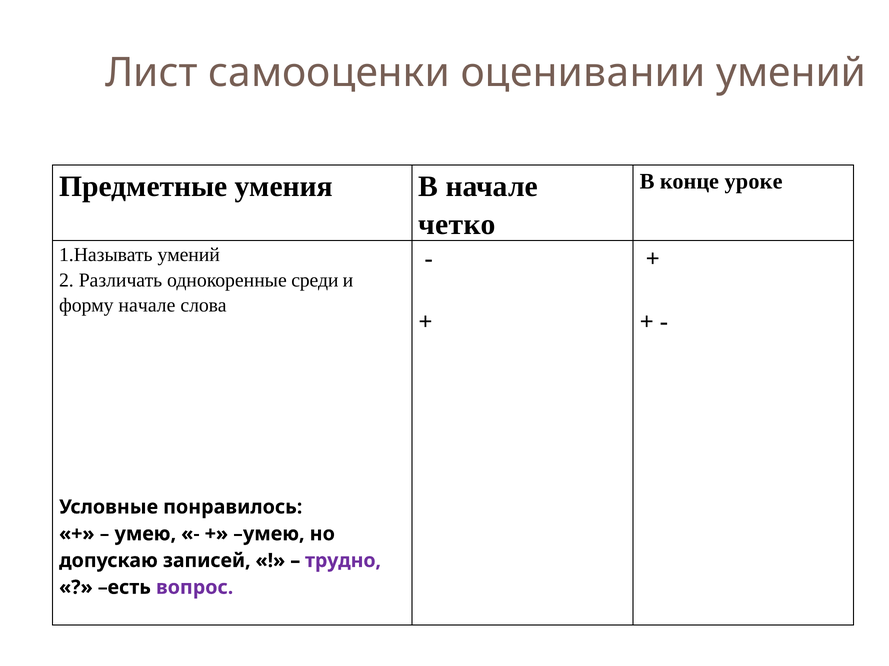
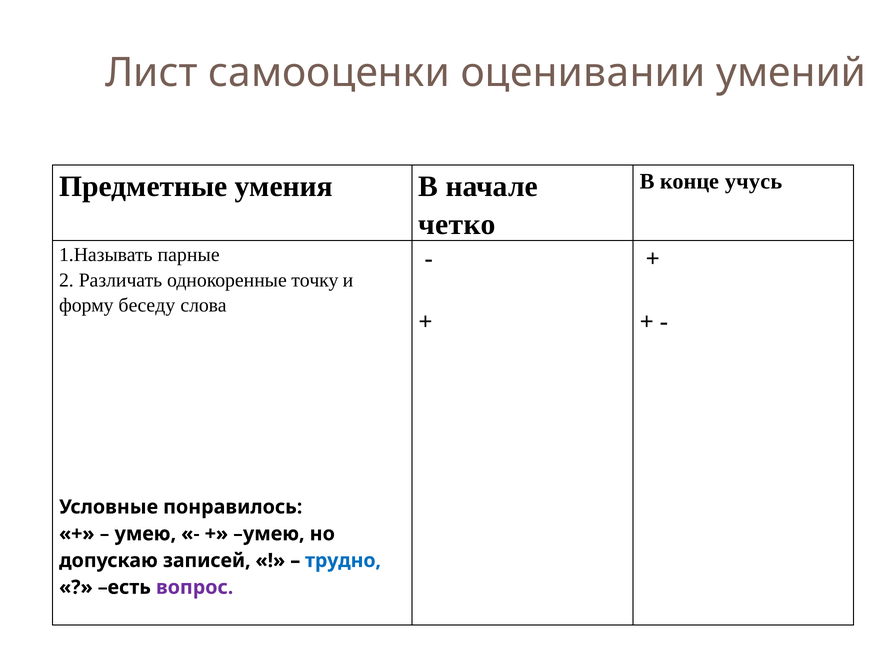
уроке: уроке -> учусь
1.Называть умений: умений -> парные
среди: среди -> точку
форму начале: начале -> беседу
трудно colour: purple -> blue
